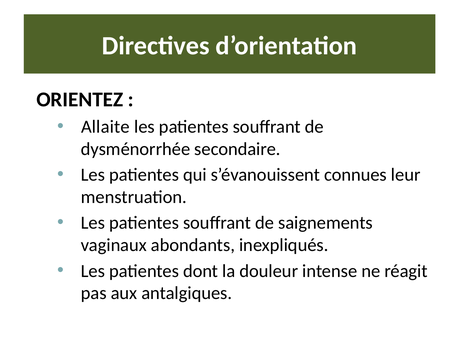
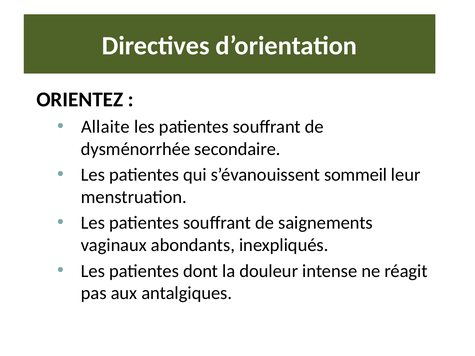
connues: connues -> sommeil
